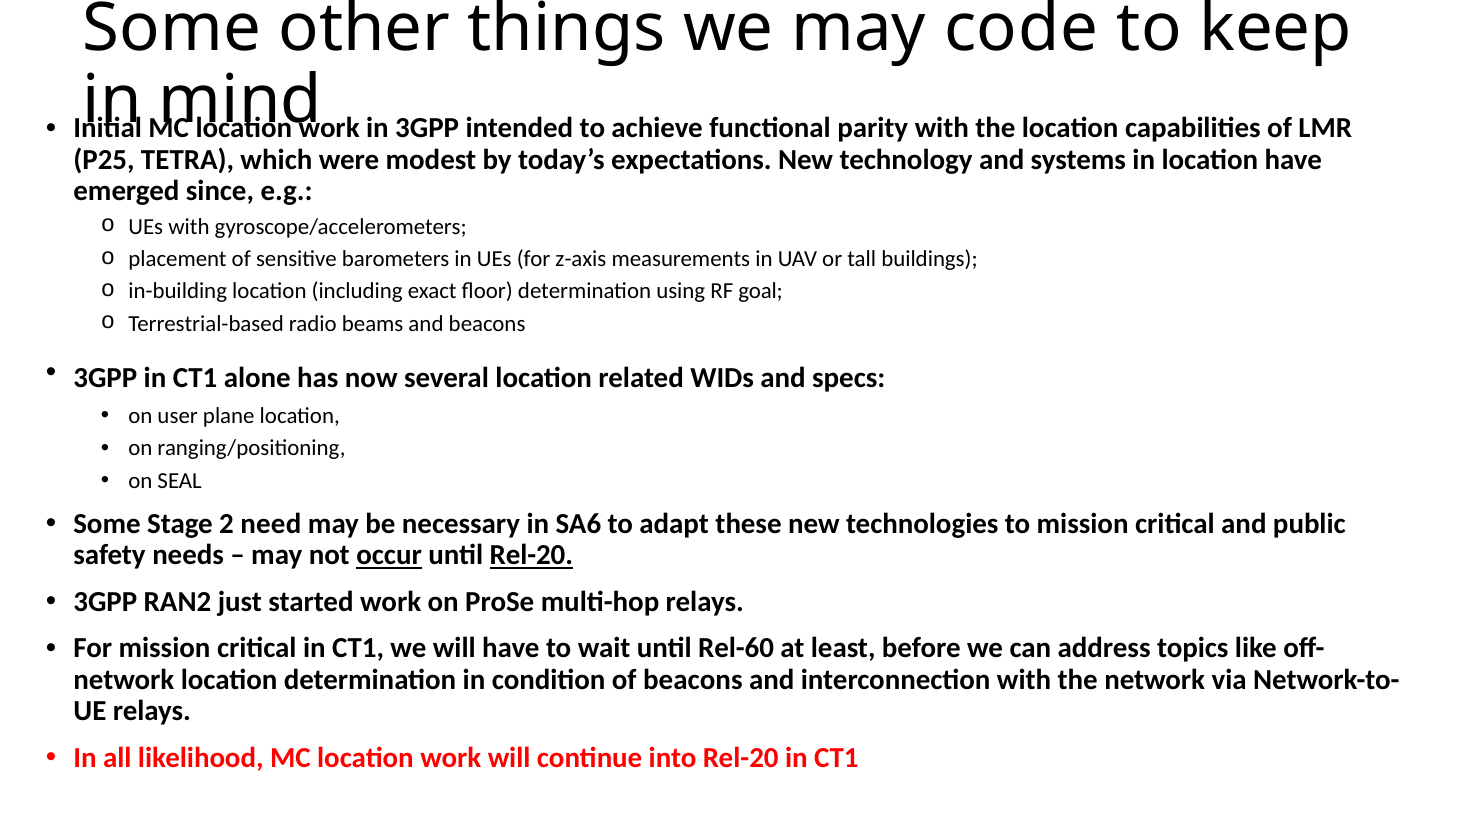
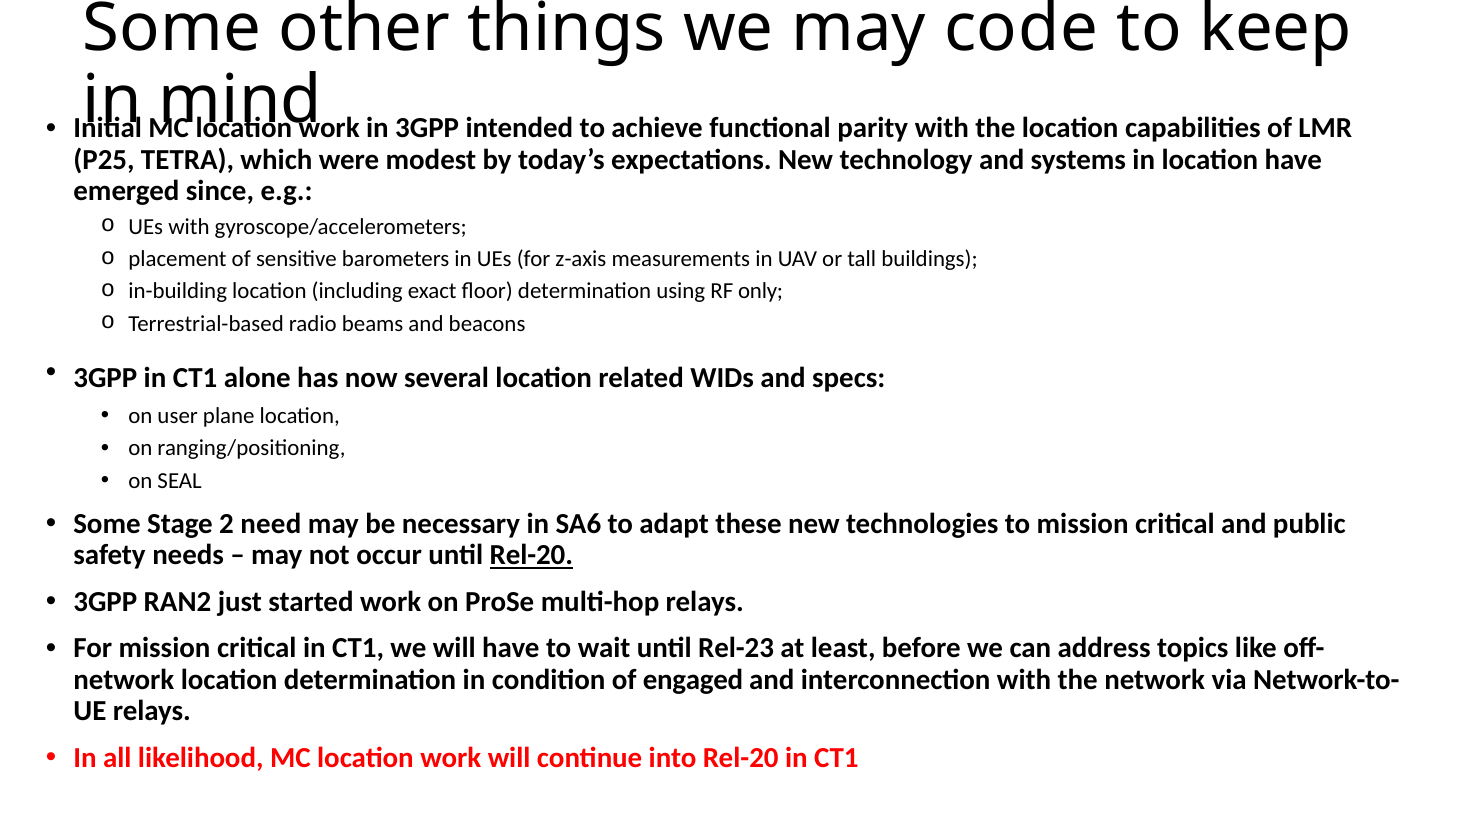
goal: goal -> only
occur underline: present -> none
Rel-60: Rel-60 -> Rel-23
of beacons: beacons -> engaged
